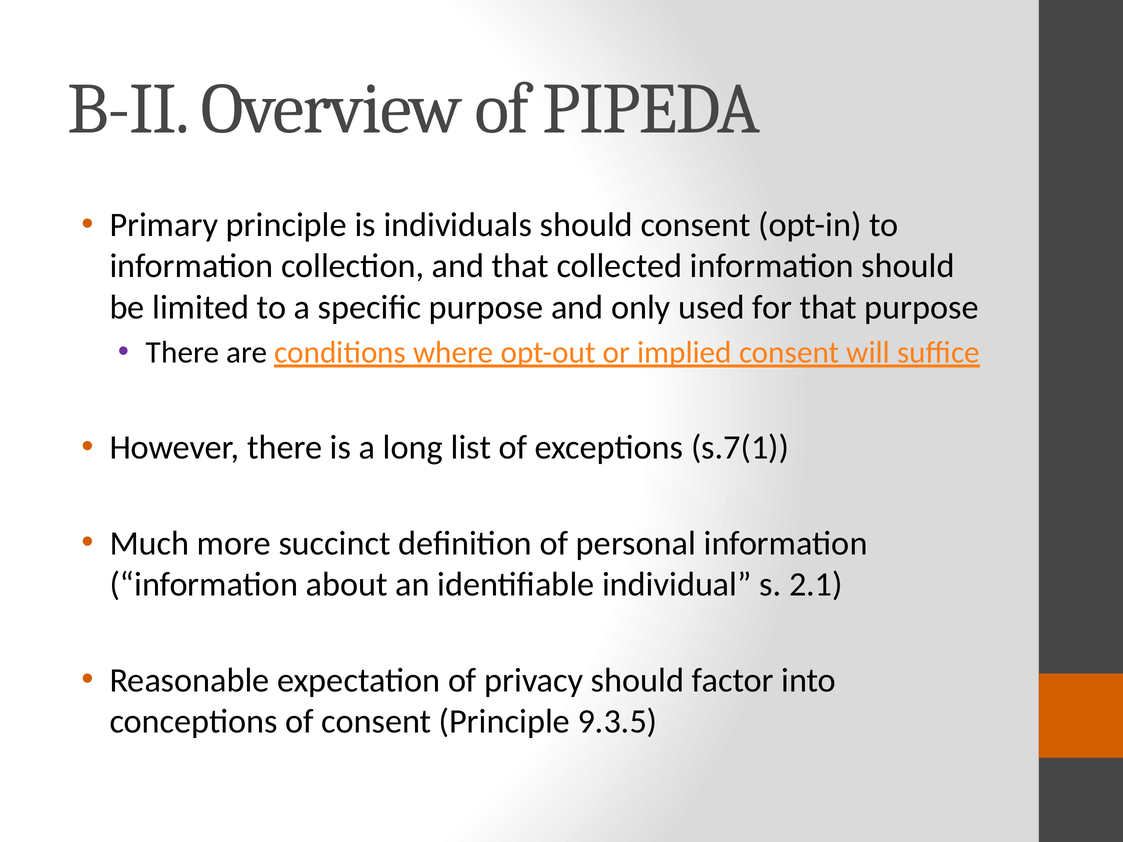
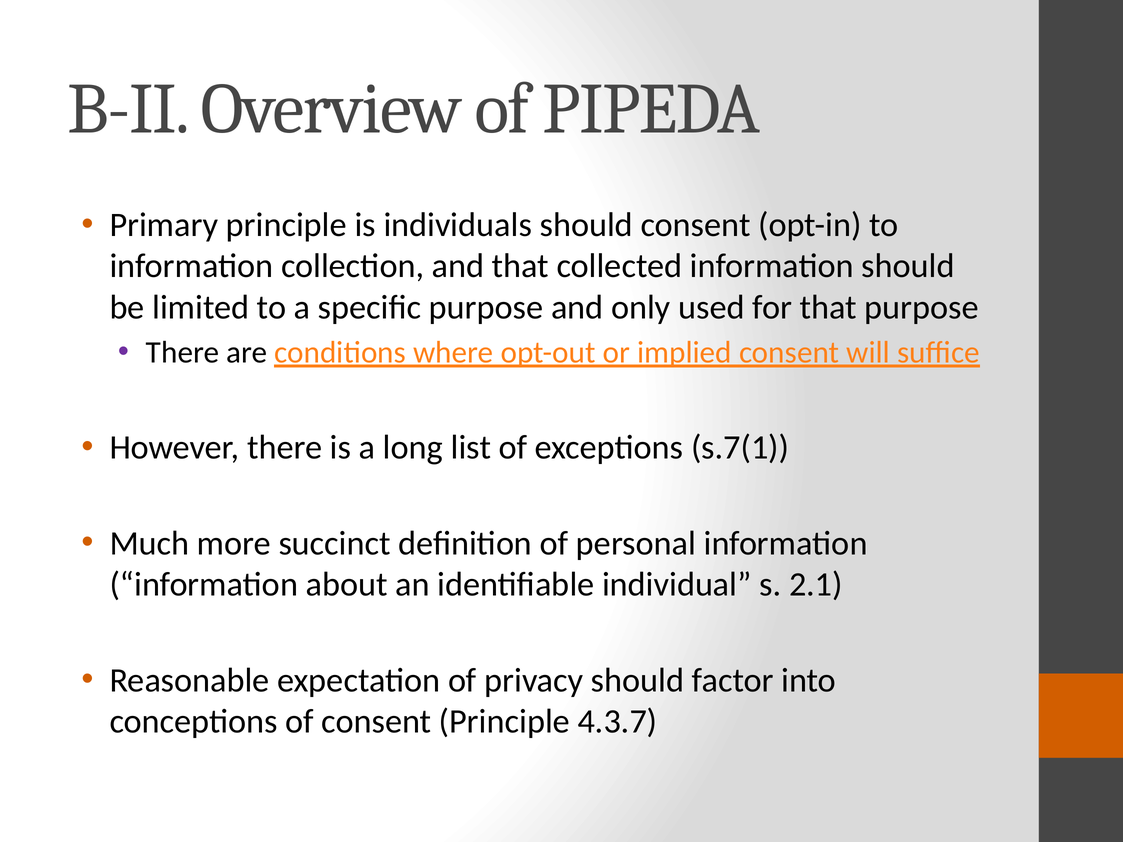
9.3.5: 9.3.5 -> 4.3.7
